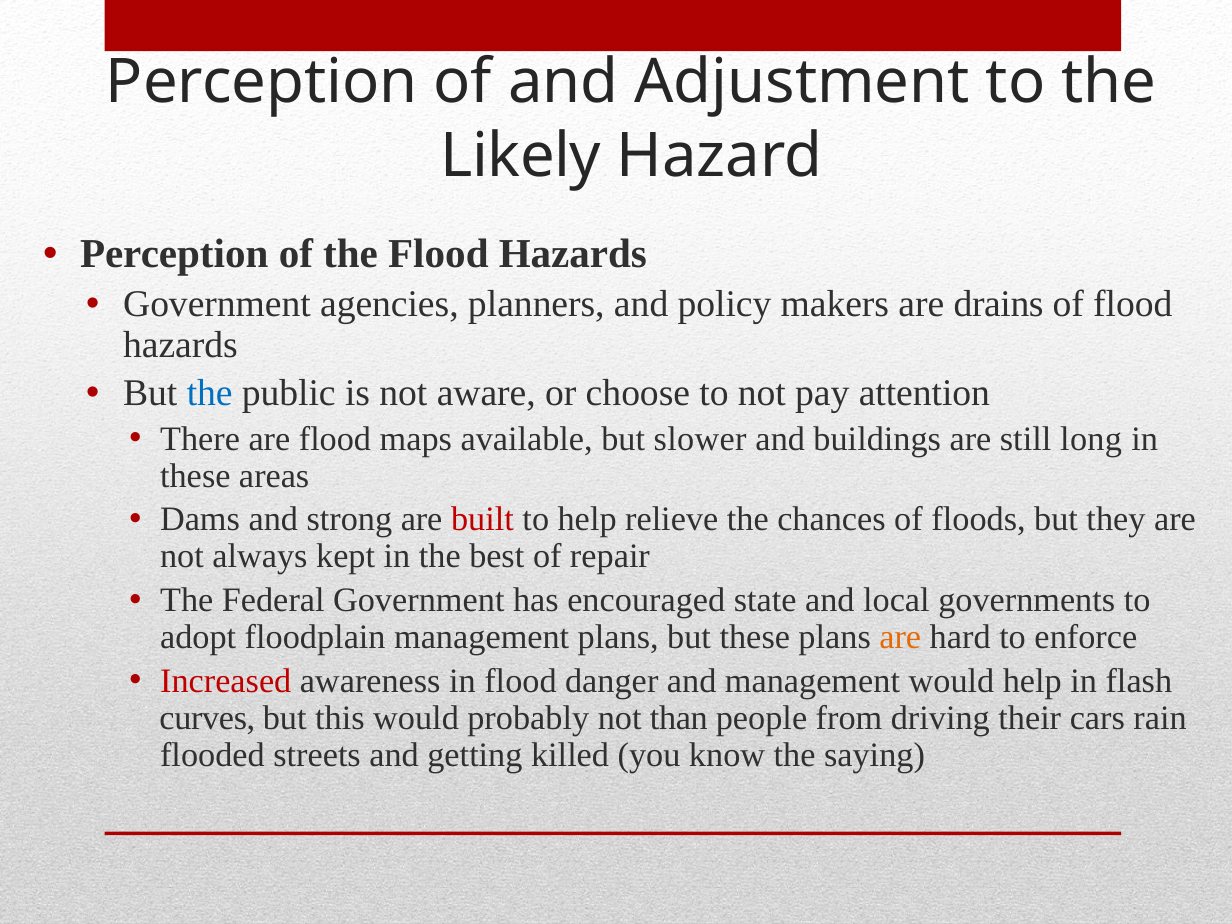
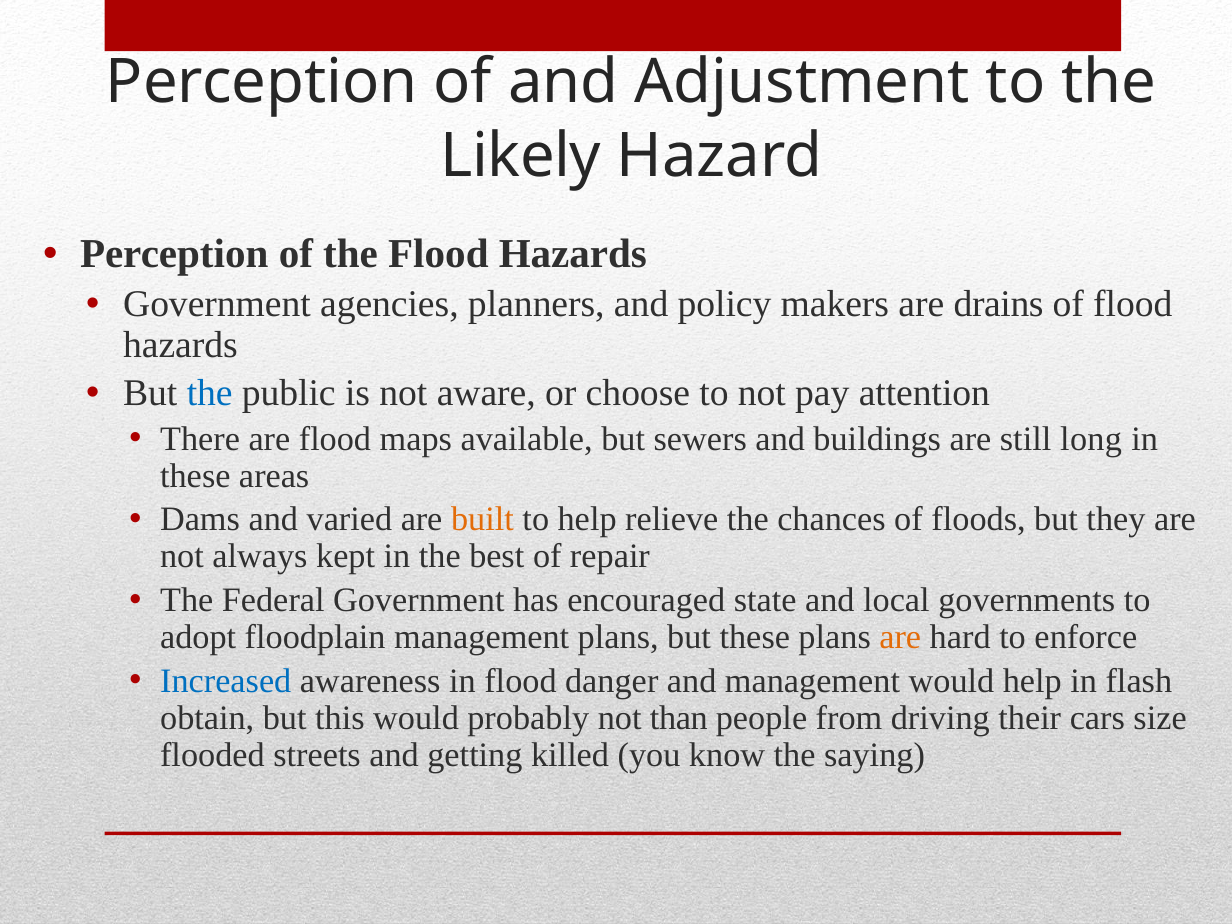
slower: slower -> sewers
strong: strong -> varied
built colour: red -> orange
Increased colour: red -> blue
curves: curves -> obtain
rain: rain -> size
